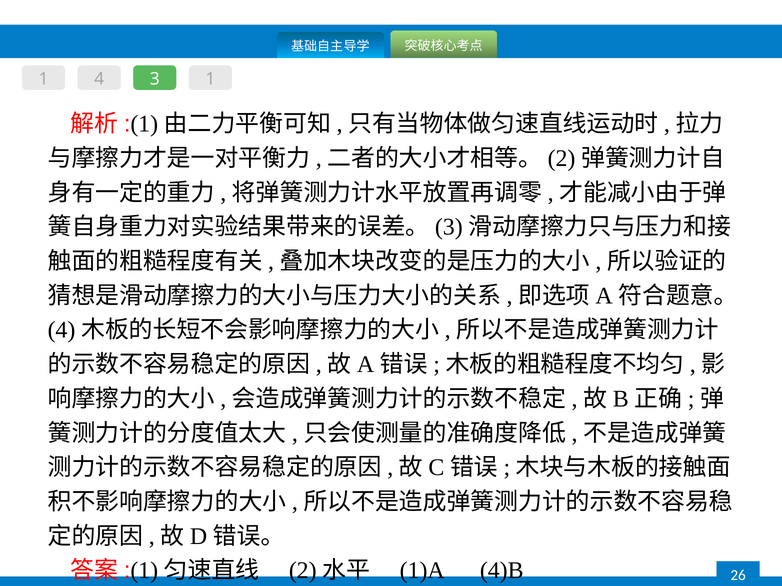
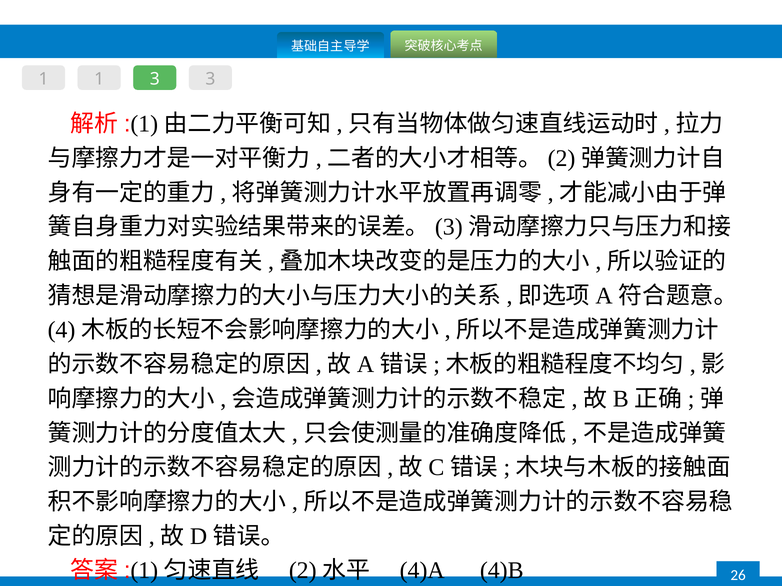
1 4: 4 -> 1
3 1: 1 -> 3
1)A: 1)A -> 4)A
